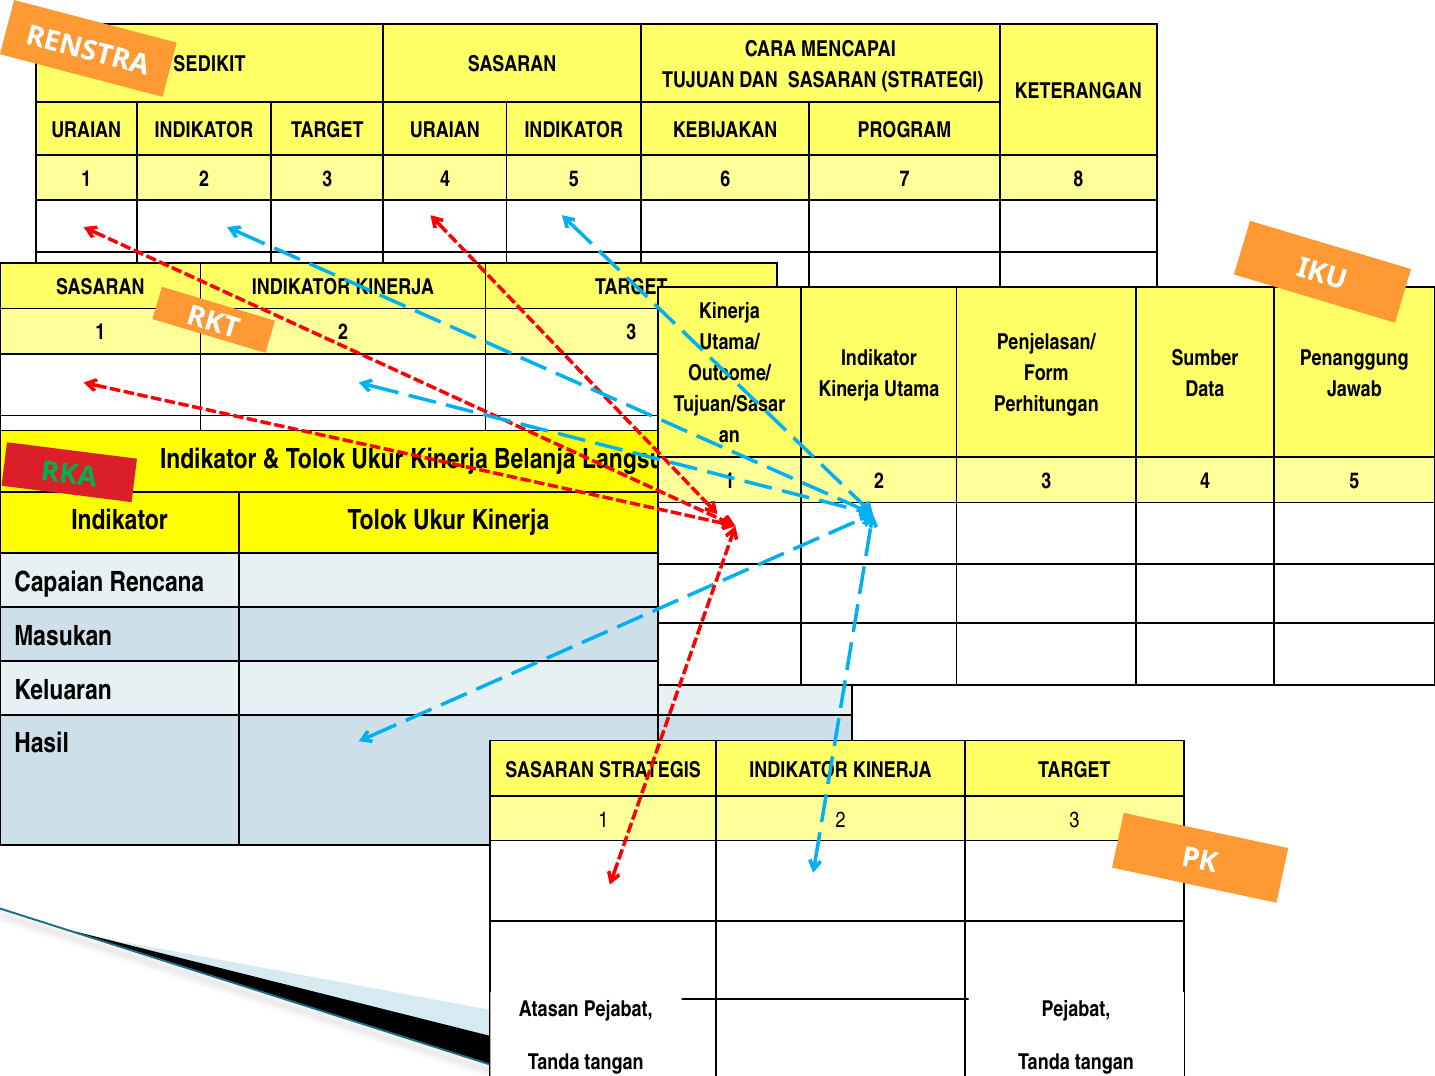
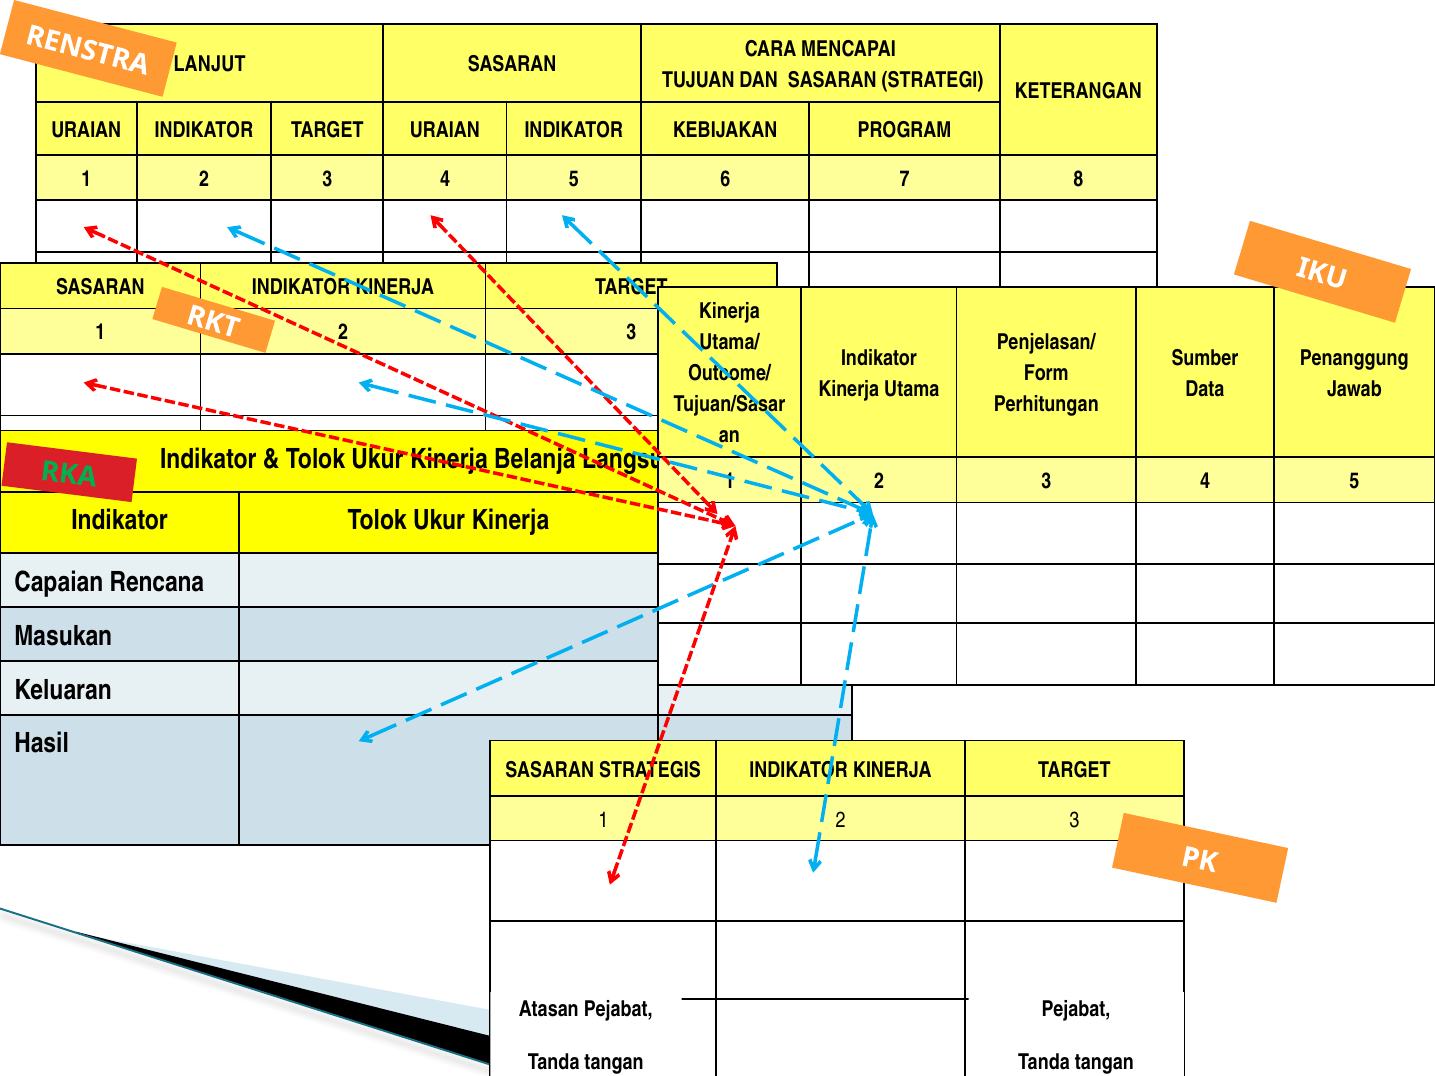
SEDIKIT: SEDIKIT -> LANJUT
